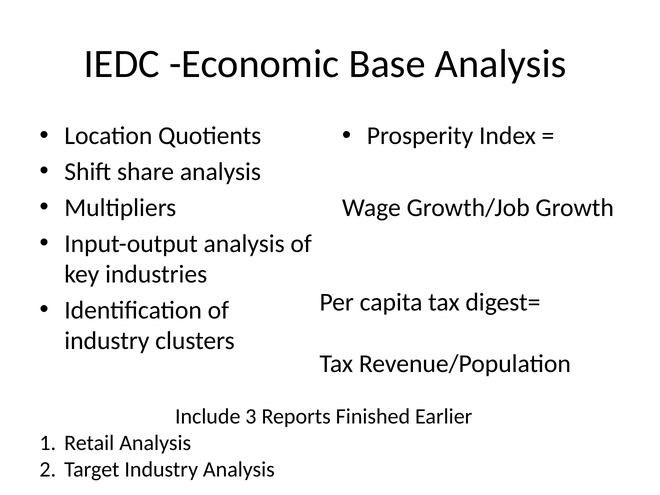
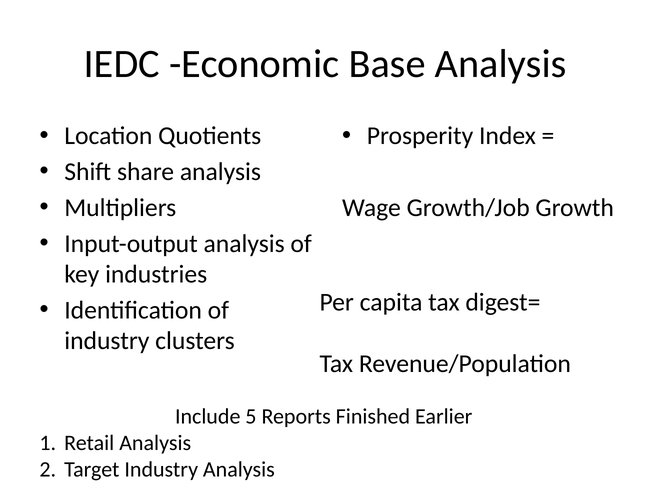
3: 3 -> 5
